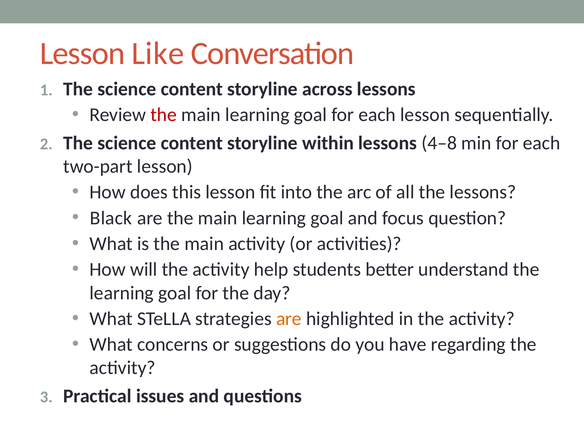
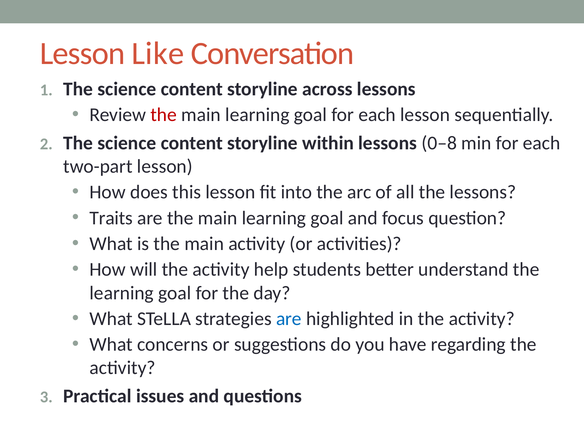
4–8: 4–8 -> 0–8
Black: Black -> Traits
are at (289, 319) colour: orange -> blue
